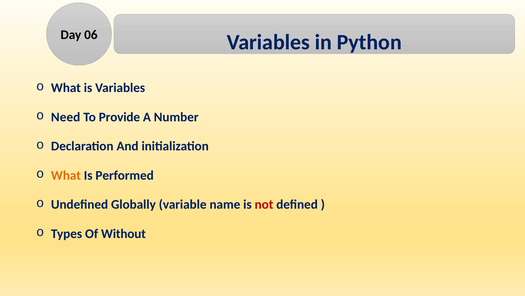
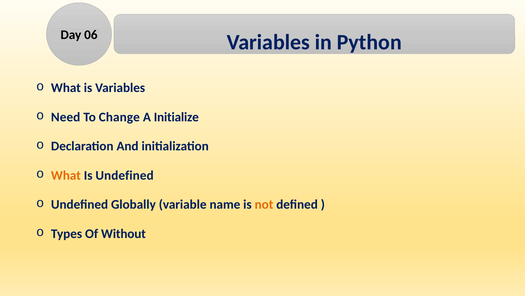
Provide: Provide -> Change
Number: Number -> Initialize
Is Performed: Performed -> Undefined
not colour: red -> orange
